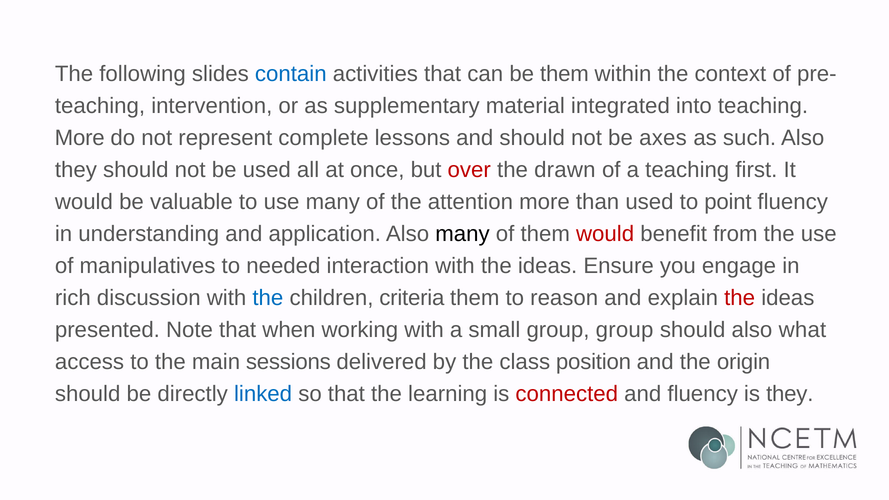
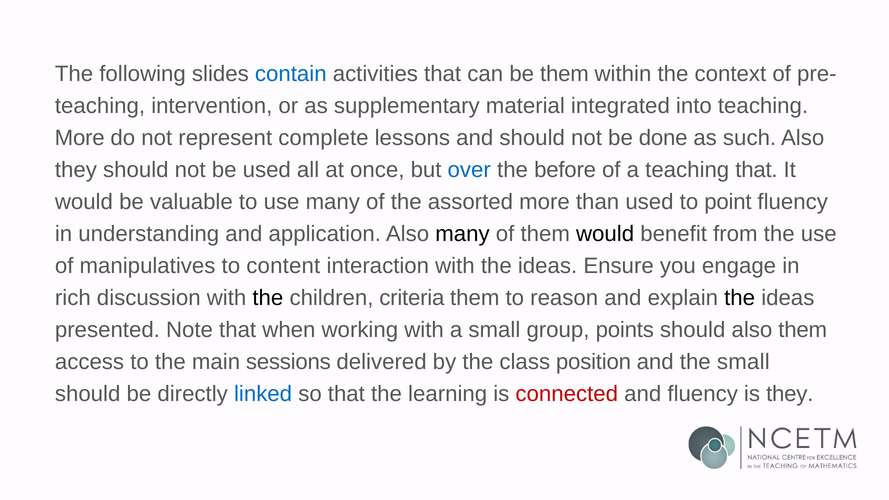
axes: axes -> done
over colour: red -> blue
drawn: drawn -> before
teaching first: first -> that
attention: attention -> assorted
would at (605, 234) colour: red -> black
needed: needed -> content
the at (268, 298) colour: blue -> black
the at (740, 298) colour: red -> black
group group: group -> points
also what: what -> them
the origin: origin -> small
